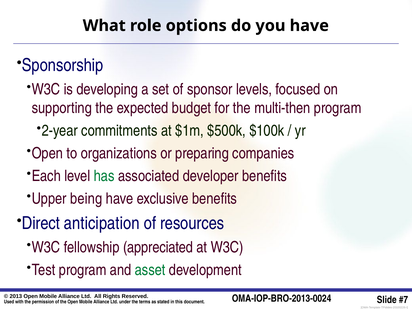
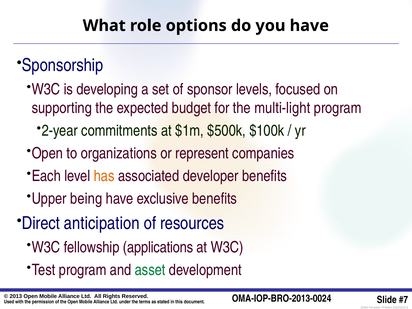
multi-then: multi-then -> multi-light
preparing: preparing -> represent
has colour: green -> orange
appreciated: appreciated -> applications
